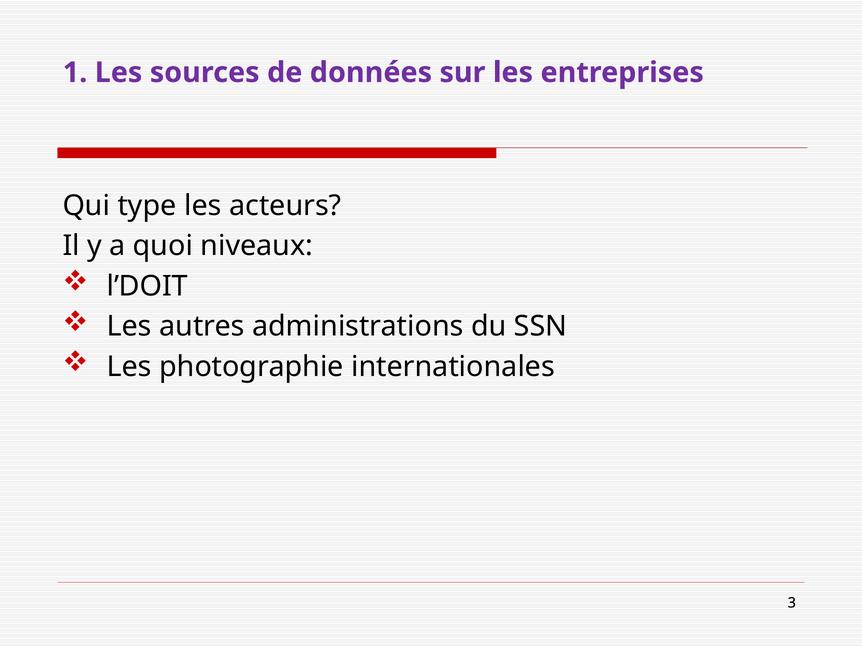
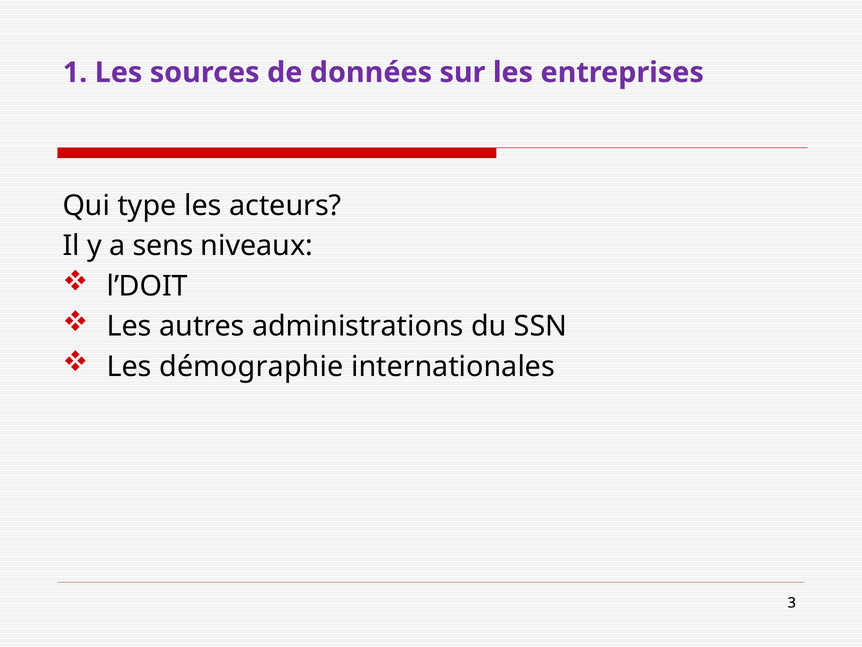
quoi: quoi -> sens
photographie: photographie -> démographie
